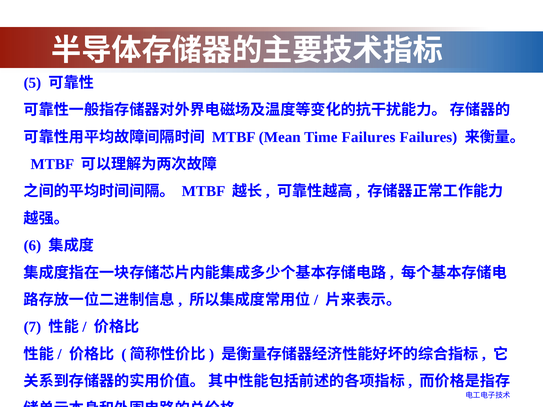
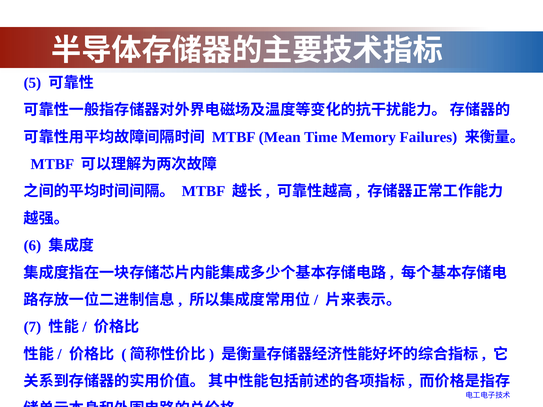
Time Failures: Failures -> Memory
